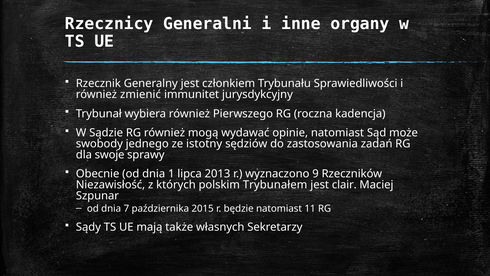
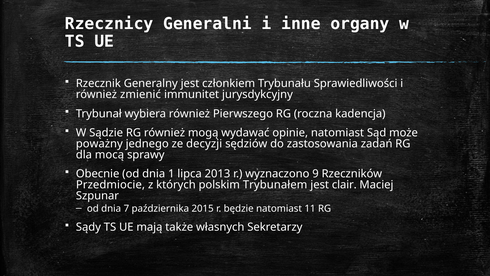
swobody: swobody -> poważny
istotny: istotny -> decyzji
swoje: swoje -> mocą
Niezawisłość: Niezawisłość -> Przedmiocie
